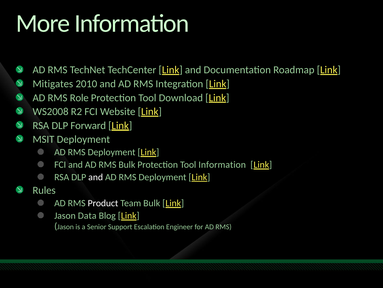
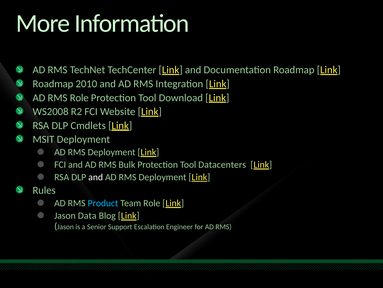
Mitigates at (53, 84): Mitigates -> Roadmap
Forward: Forward -> Cmdlets
Tool Information: Information -> Datacenters
Product colour: white -> light blue
Team Bulk: Bulk -> Role
